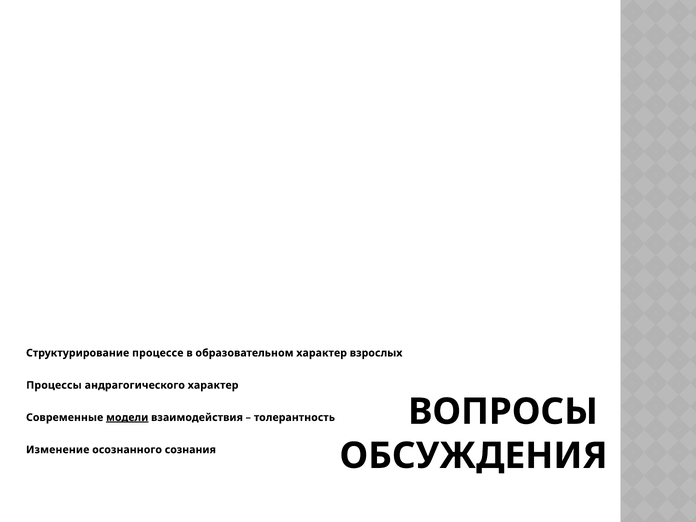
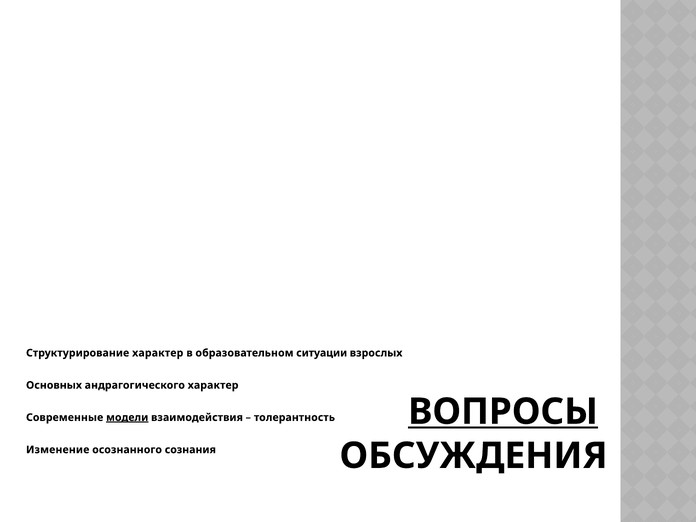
Структурирование процессе: процессе -> характер
образовательном характер: характер -> ситуации
Процессы: Процессы -> Основных
ВОПРОСЫ underline: none -> present
